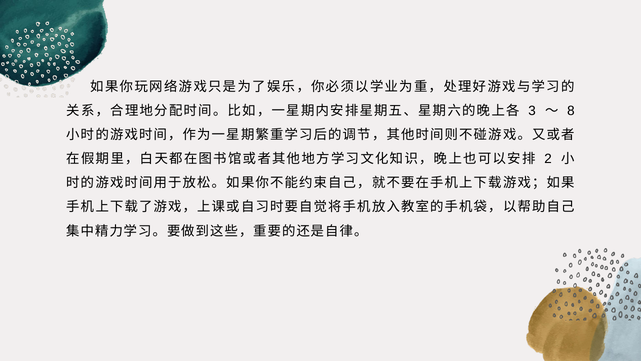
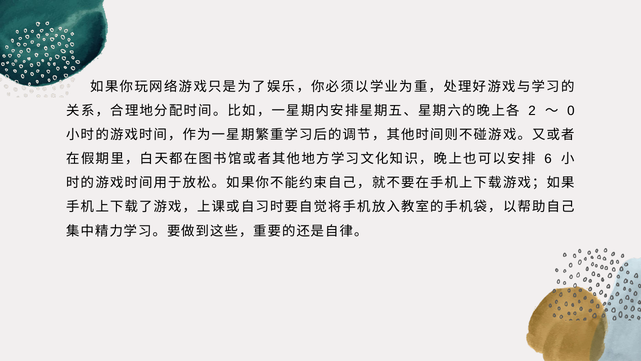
3: 3 -> 2
8: 8 -> 0
2: 2 -> 6
